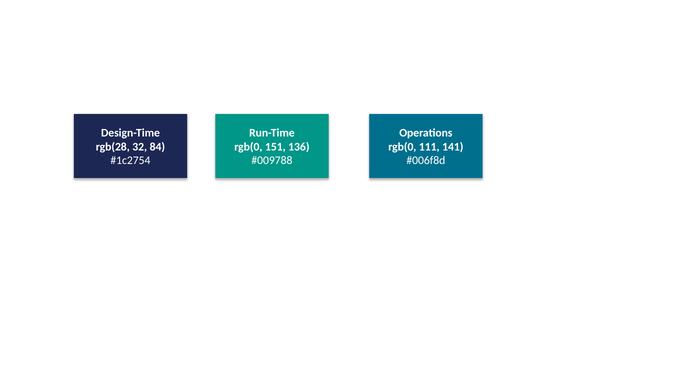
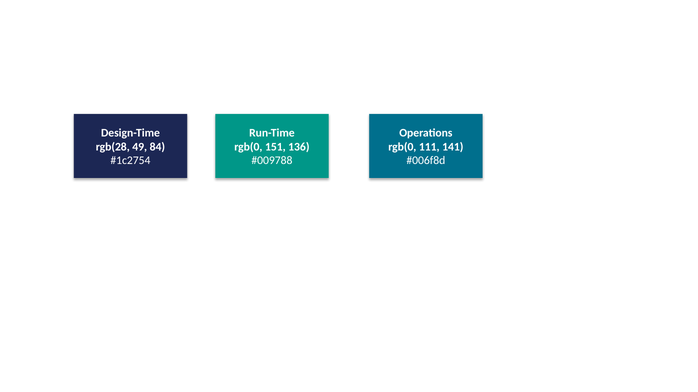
32: 32 -> 49
